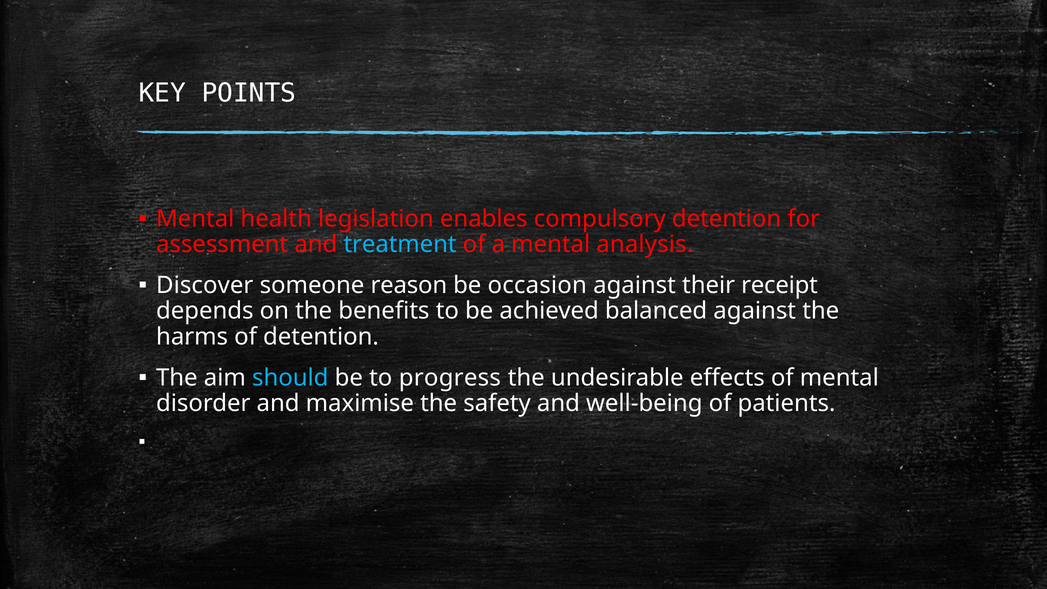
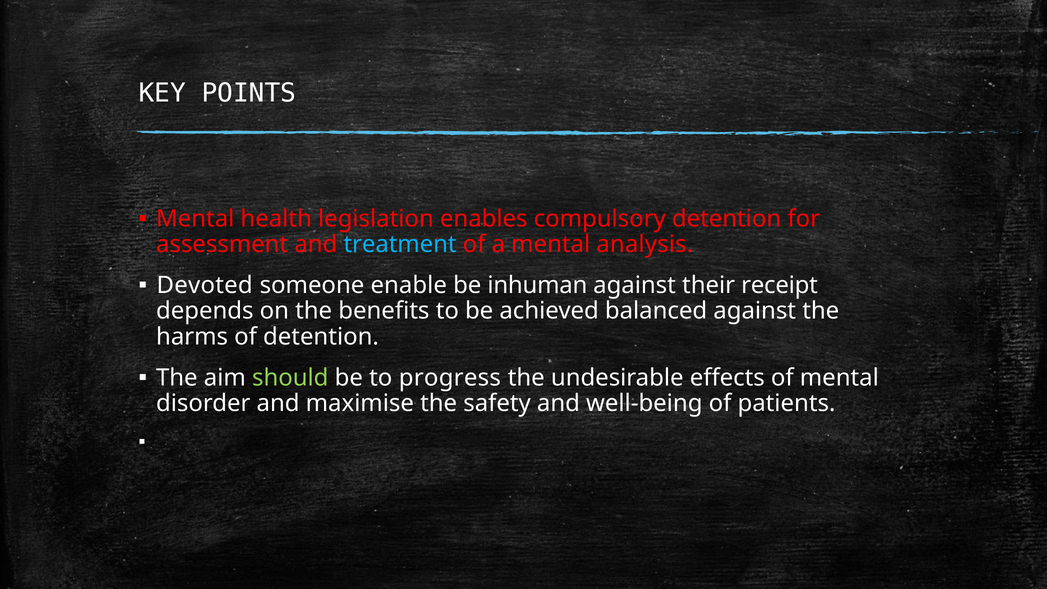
Discover: Discover -> Devoted
reason: reason -> enable
occasion: occasion -> inhuman
should colour: light blue -> light green
